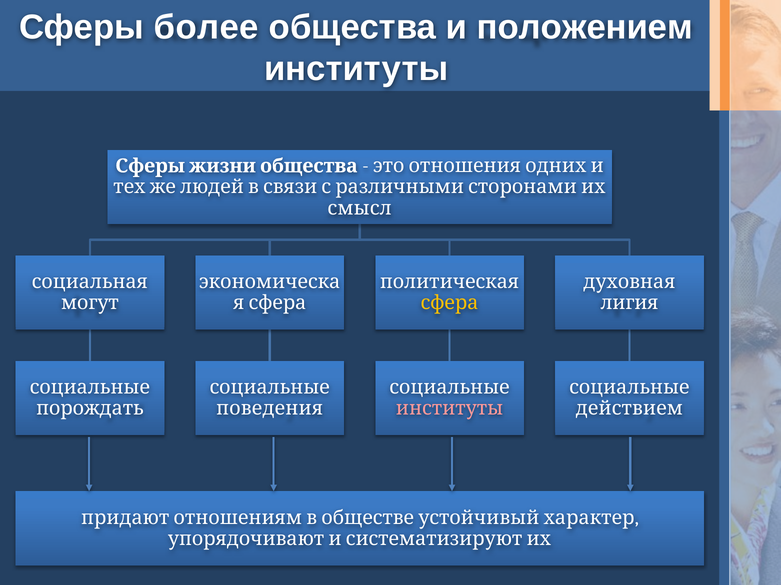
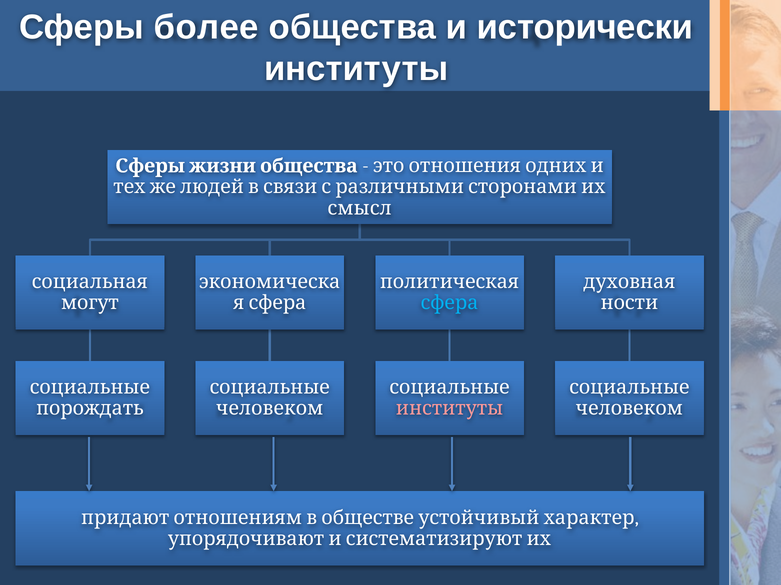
положением: положением -> исторически
сфера colour: yellow -> light blue
лигия: лигия -> ности
поведения at (270, 409): поведения -> человеком
действием at (629, 409): действием -> человеком
